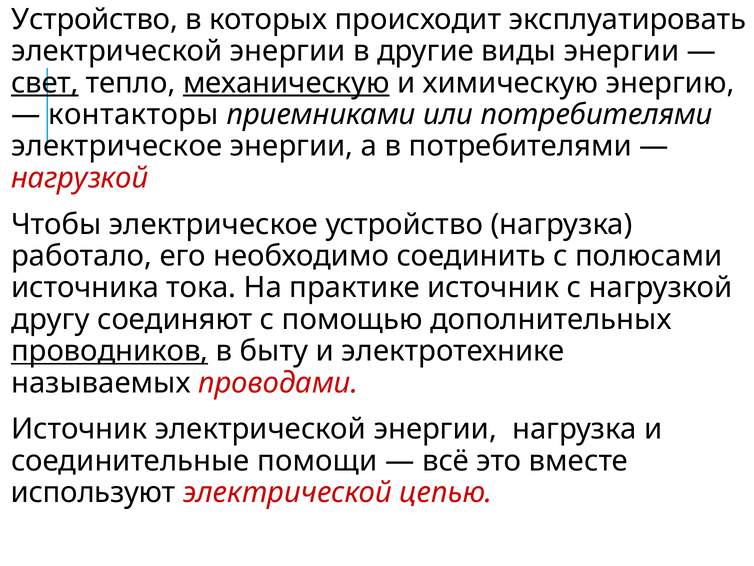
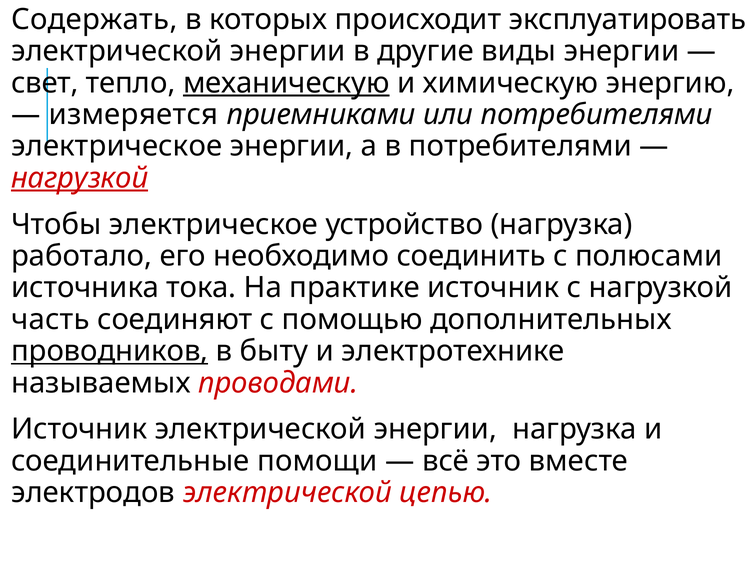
Устройство at (95, 19): Устройство -> Содержать
свет underline: present -> none
контакторы: контакторы -> измеряется
нагрузкой at (80, 178) underline: none -> present
другу: другу -> часть
используют: используют -> электродов
